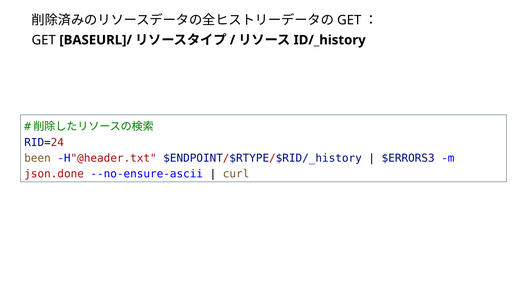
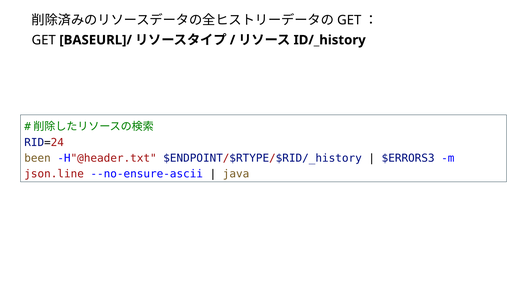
json.done: json.done -> json.line
curl: curl -> java
